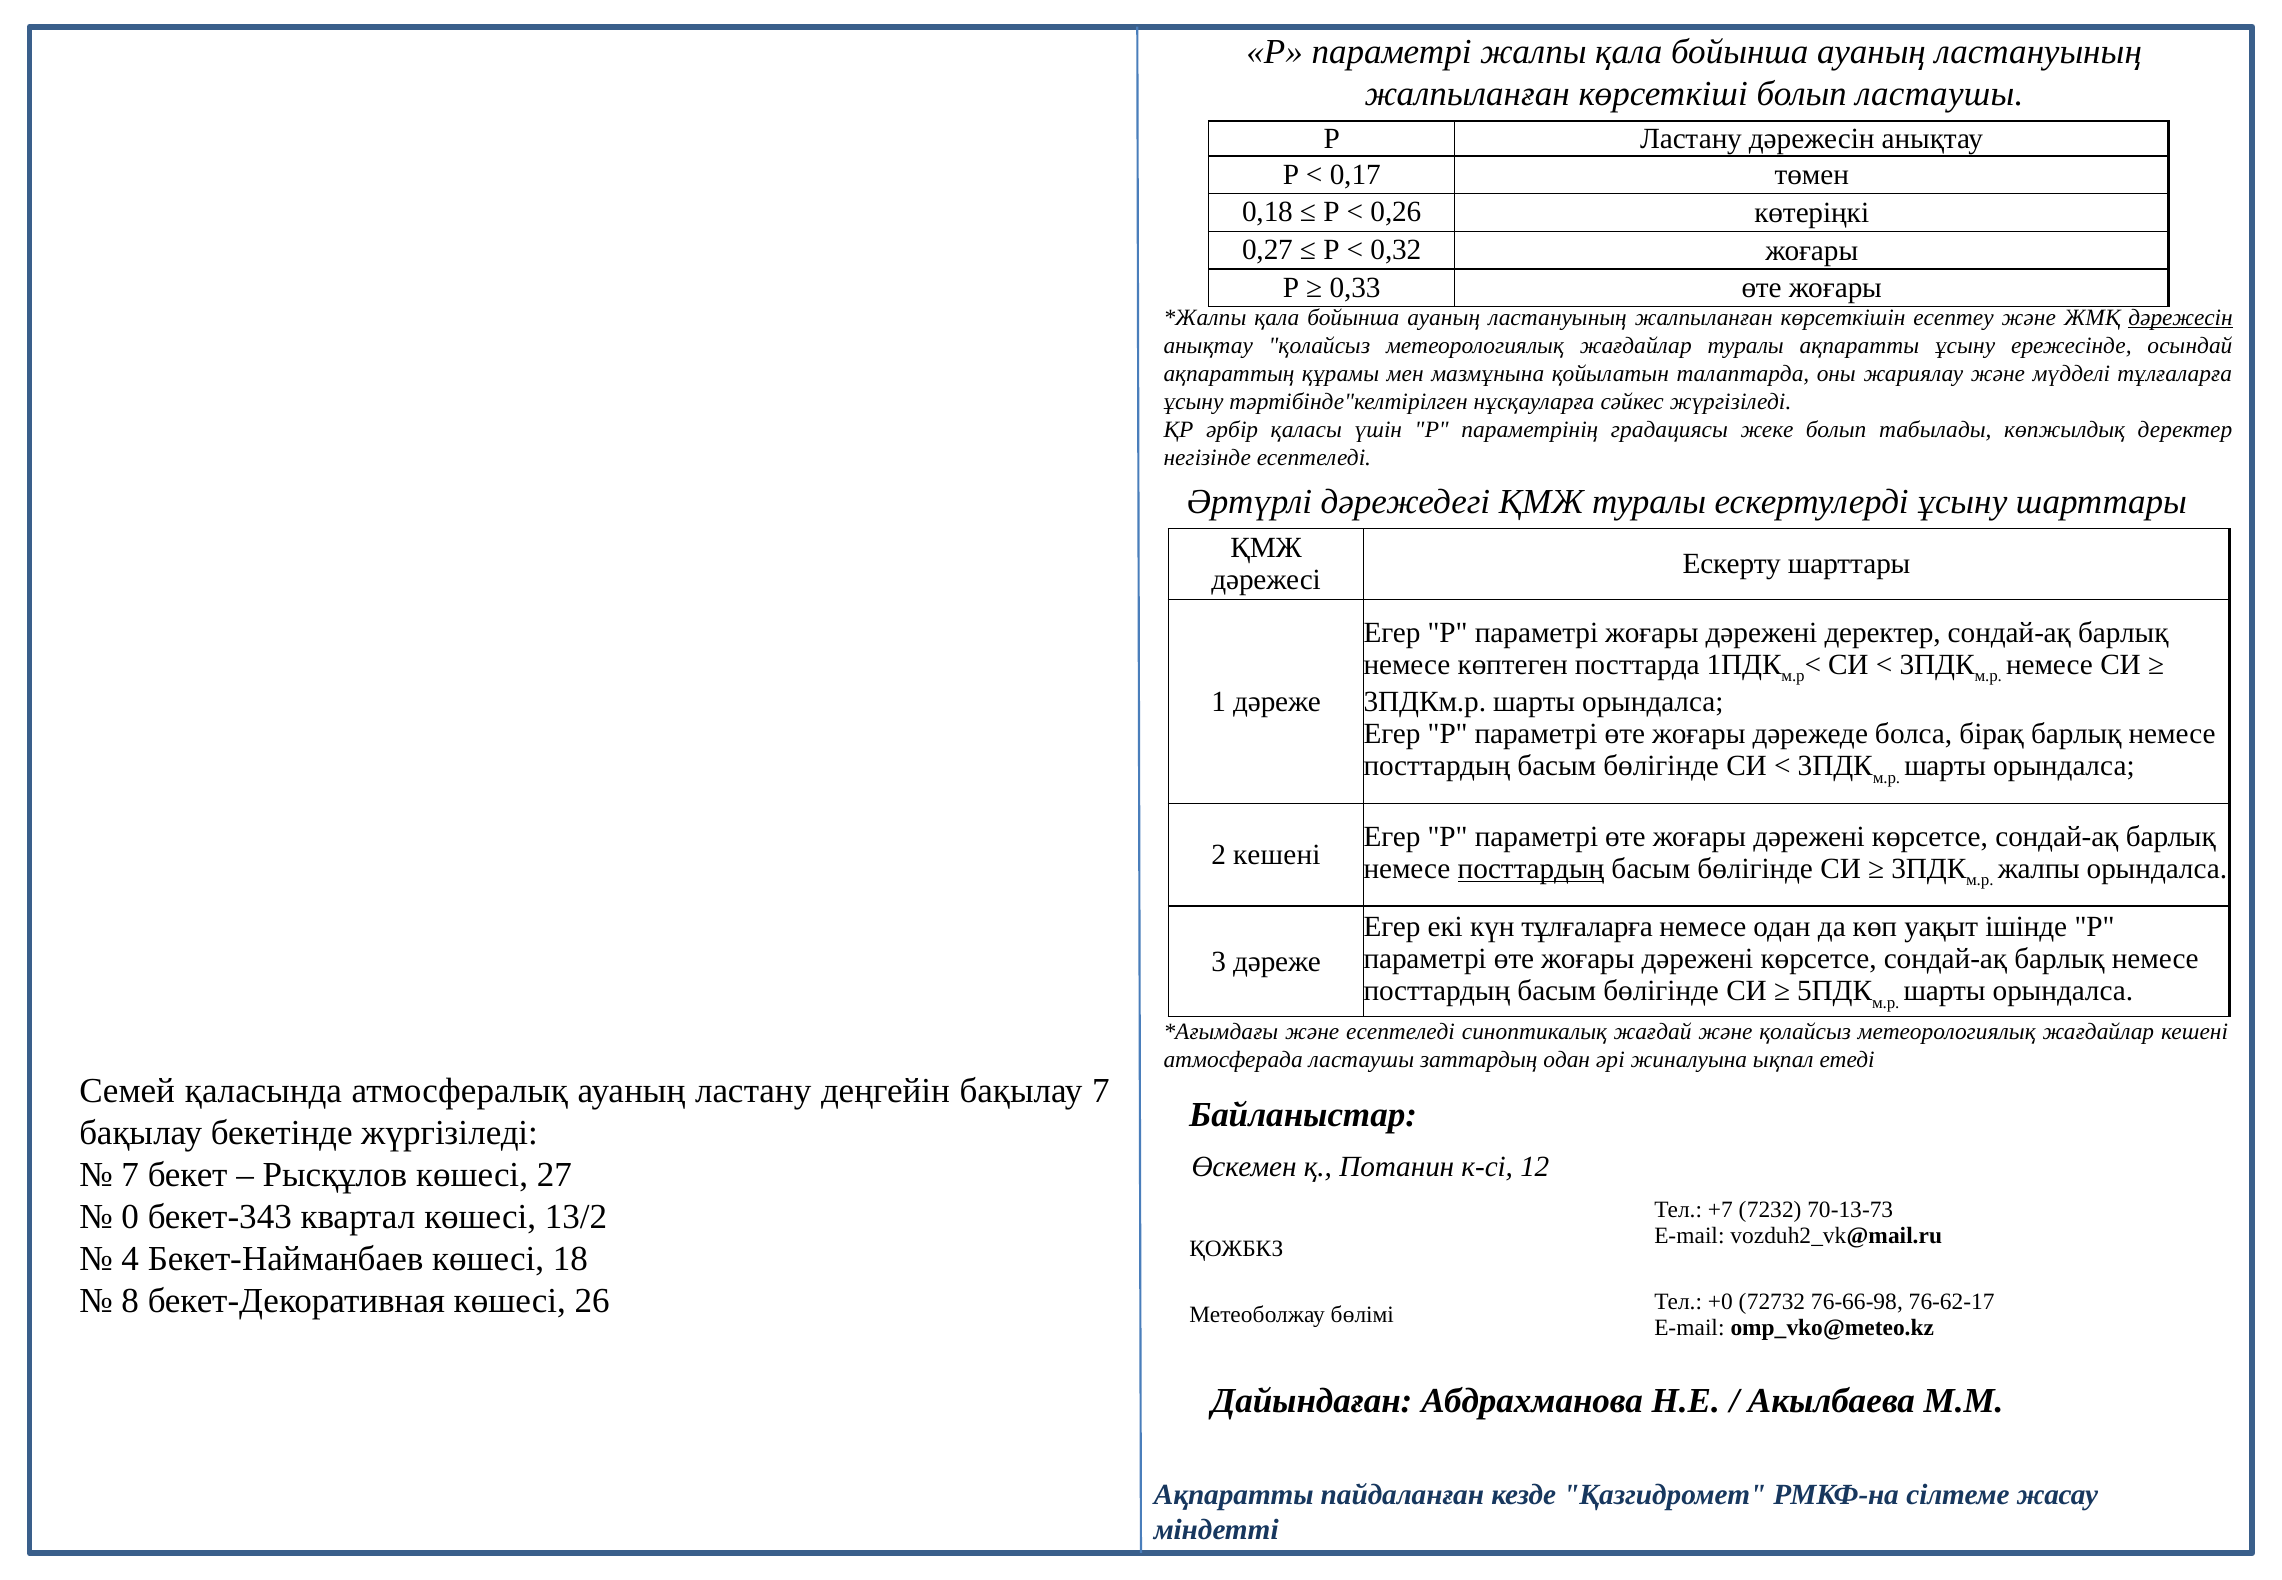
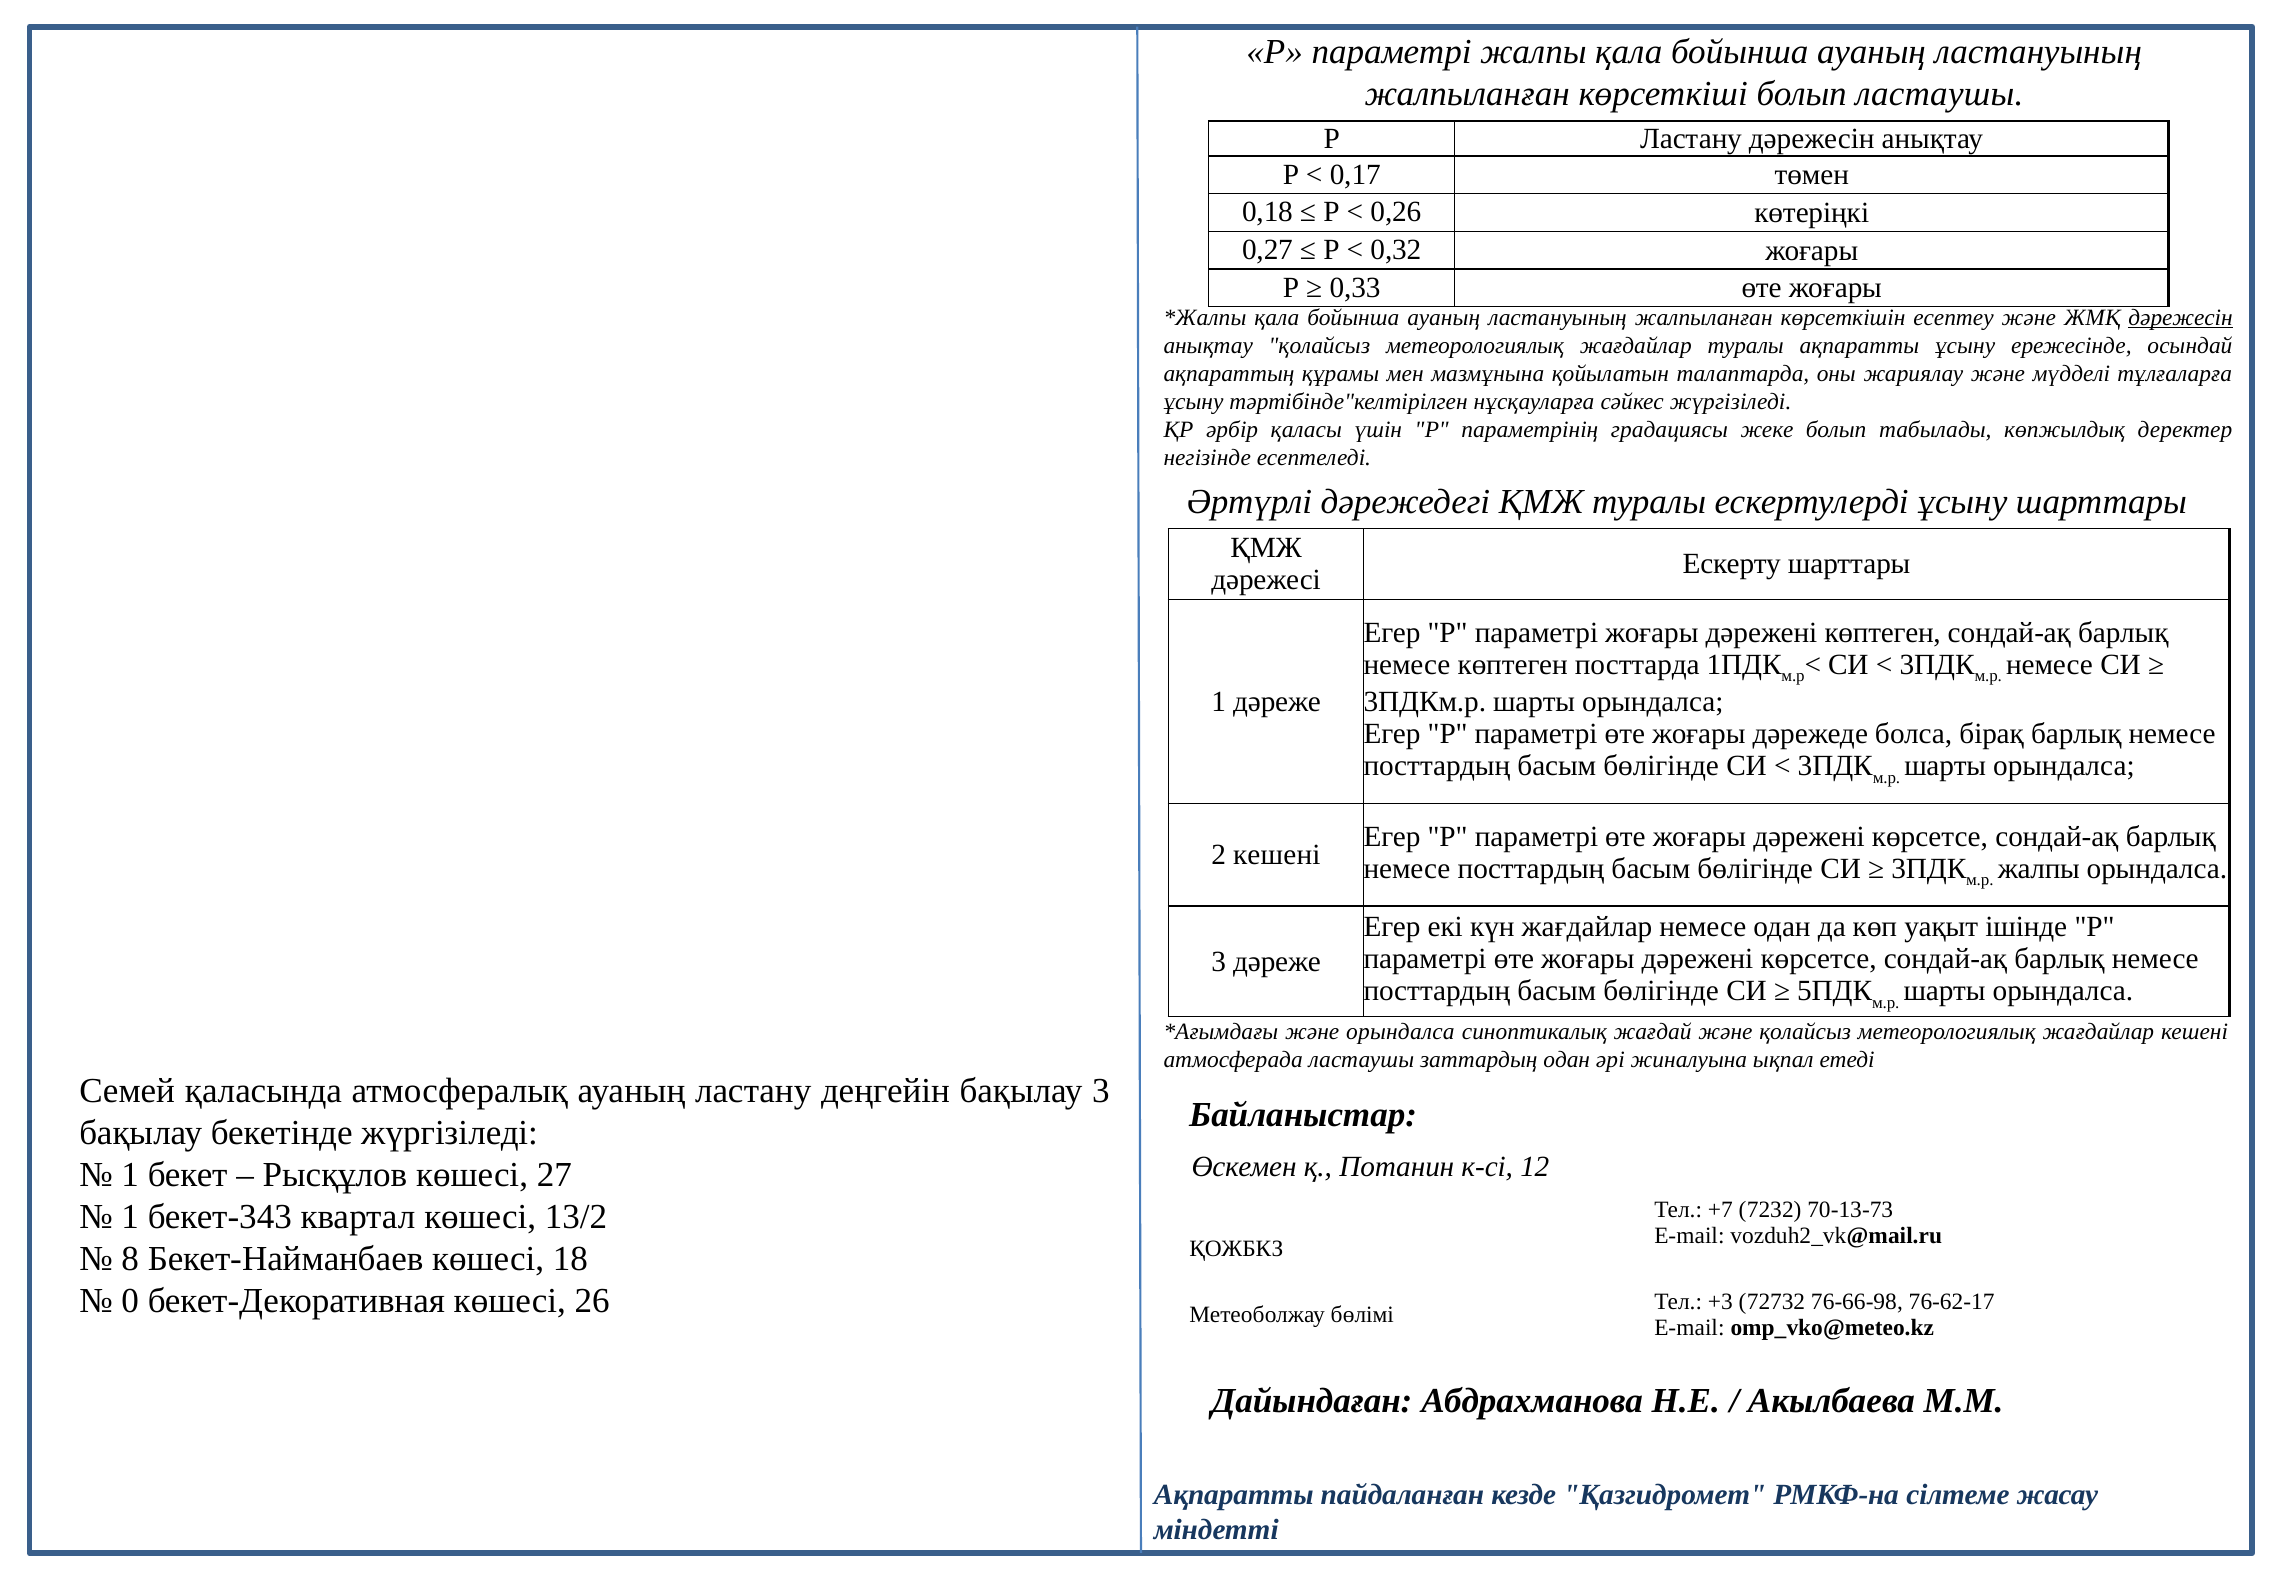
дәрежені деректер: деректер -> көптеген
посттардың at (1531, 869) underline: present -> none
күн тұлғаларға: тұлғаларға -> жағдайлар
және есептеледі: есептеледі -> орындалса
бақылау 7: 7 -> 3
7 at (130, 1175): 7 -> 1
0 at (130, 1217): 0 -> 1
4: 4 -> 8
8: 8 -> 0
+0: +0 -> +3
